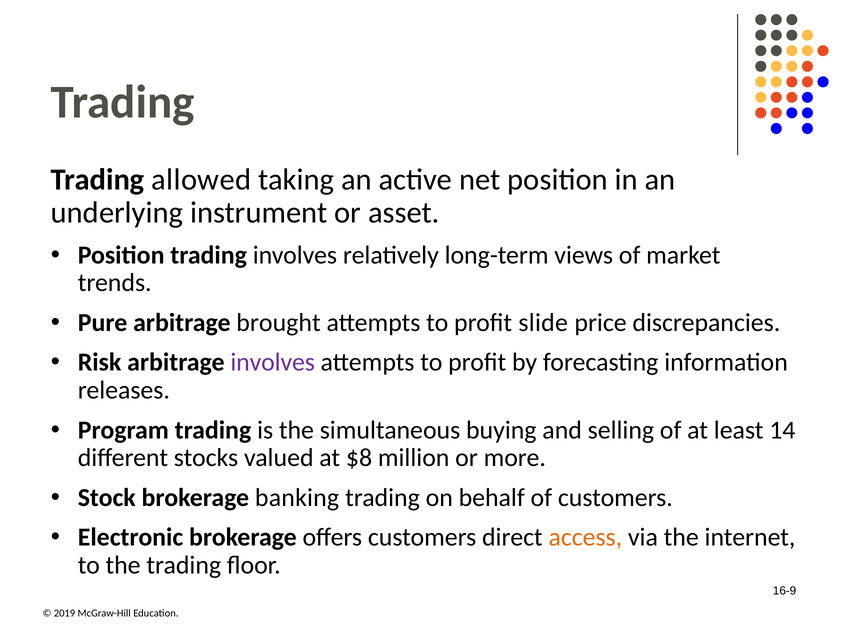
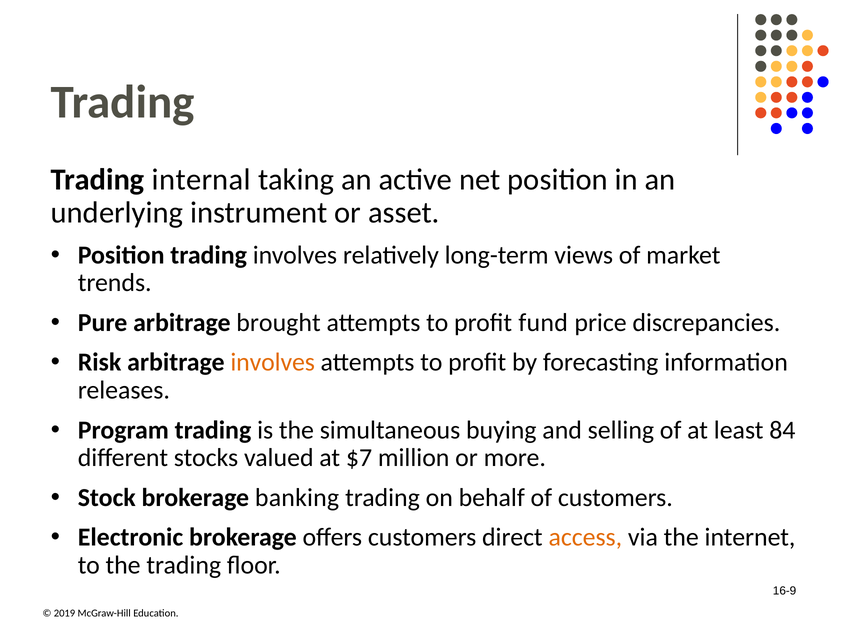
allowed: allowed -> internal
slide: slide -> fund
involves at (273, 362) colour: purple -> orange
14: 14 -> 84
$8: $8 -> $7
